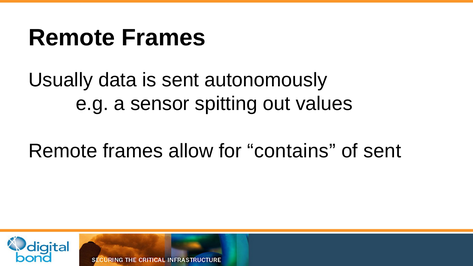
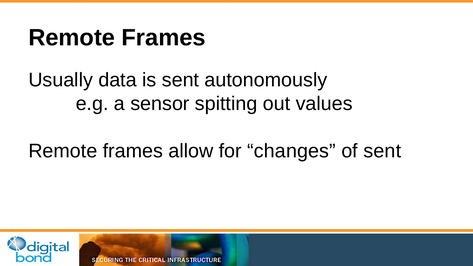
contains: contains -> changes
